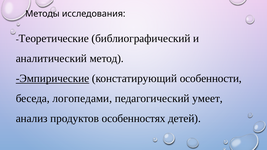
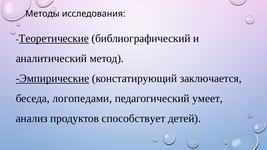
Теоретические underline: none -> present
особенности: особенности -> заключается
особенностях: особенностях -> способствует
